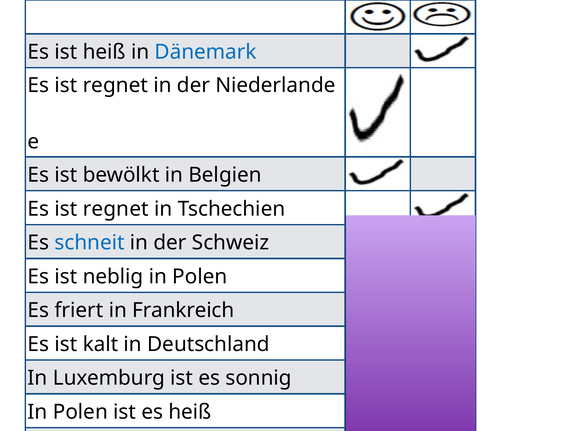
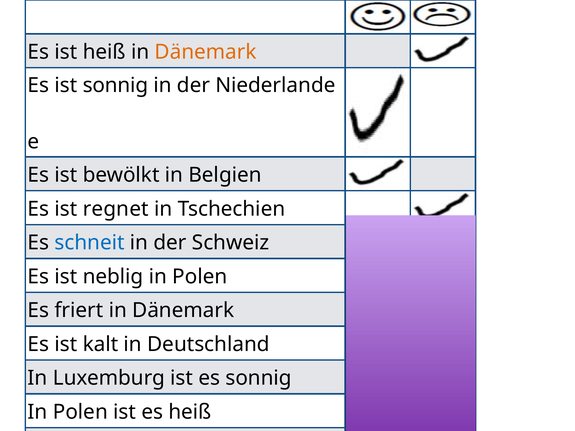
Dänemark at (206, 52) colour: blue -> orange
regnet at (115, 85): regnet -> sonnig
friert in Frankreich: Frankreich -> Dänemark
